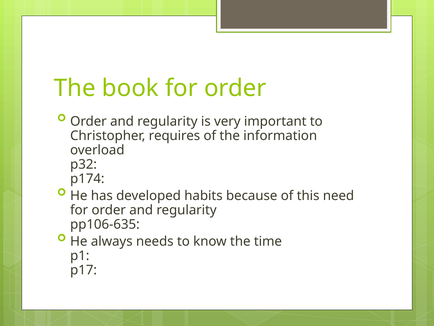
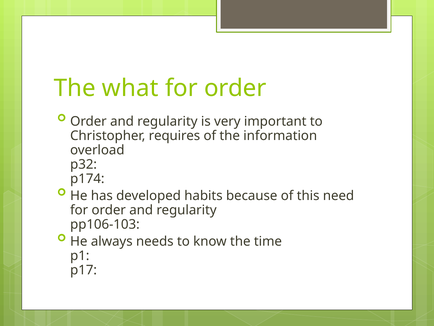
book: book -> what
pp106-635: pp106-635 -> pp106-103
